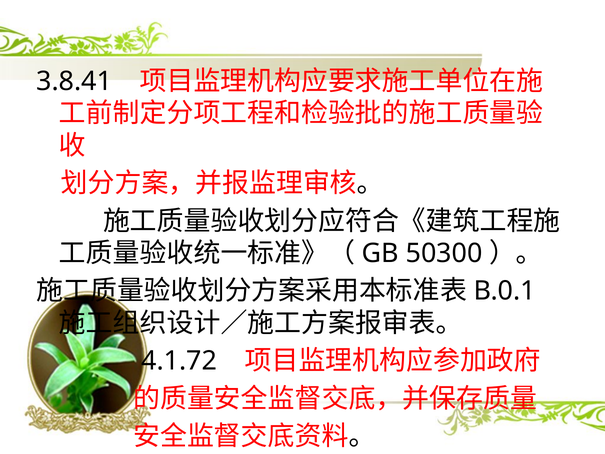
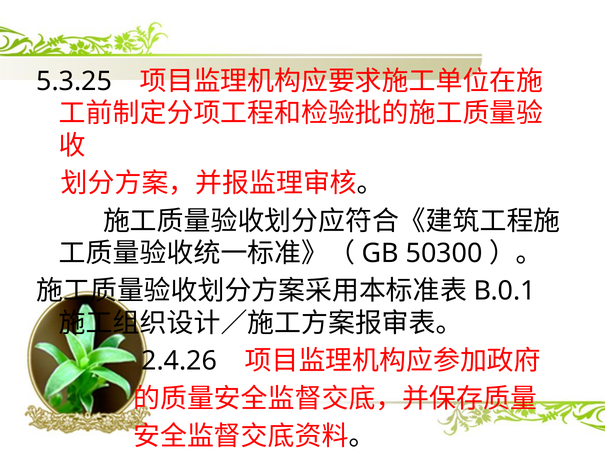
3.8.41: 3.8.41 -> 5.3.25
4.1.72: 4.1.72 -> 2.4.26
